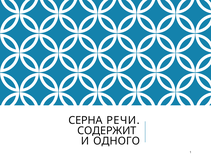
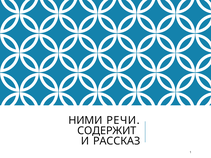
СЕРНА: СЕРНА -> НИМИ
ОДНОГО: ОДНОГО -> РАССКАЗ
